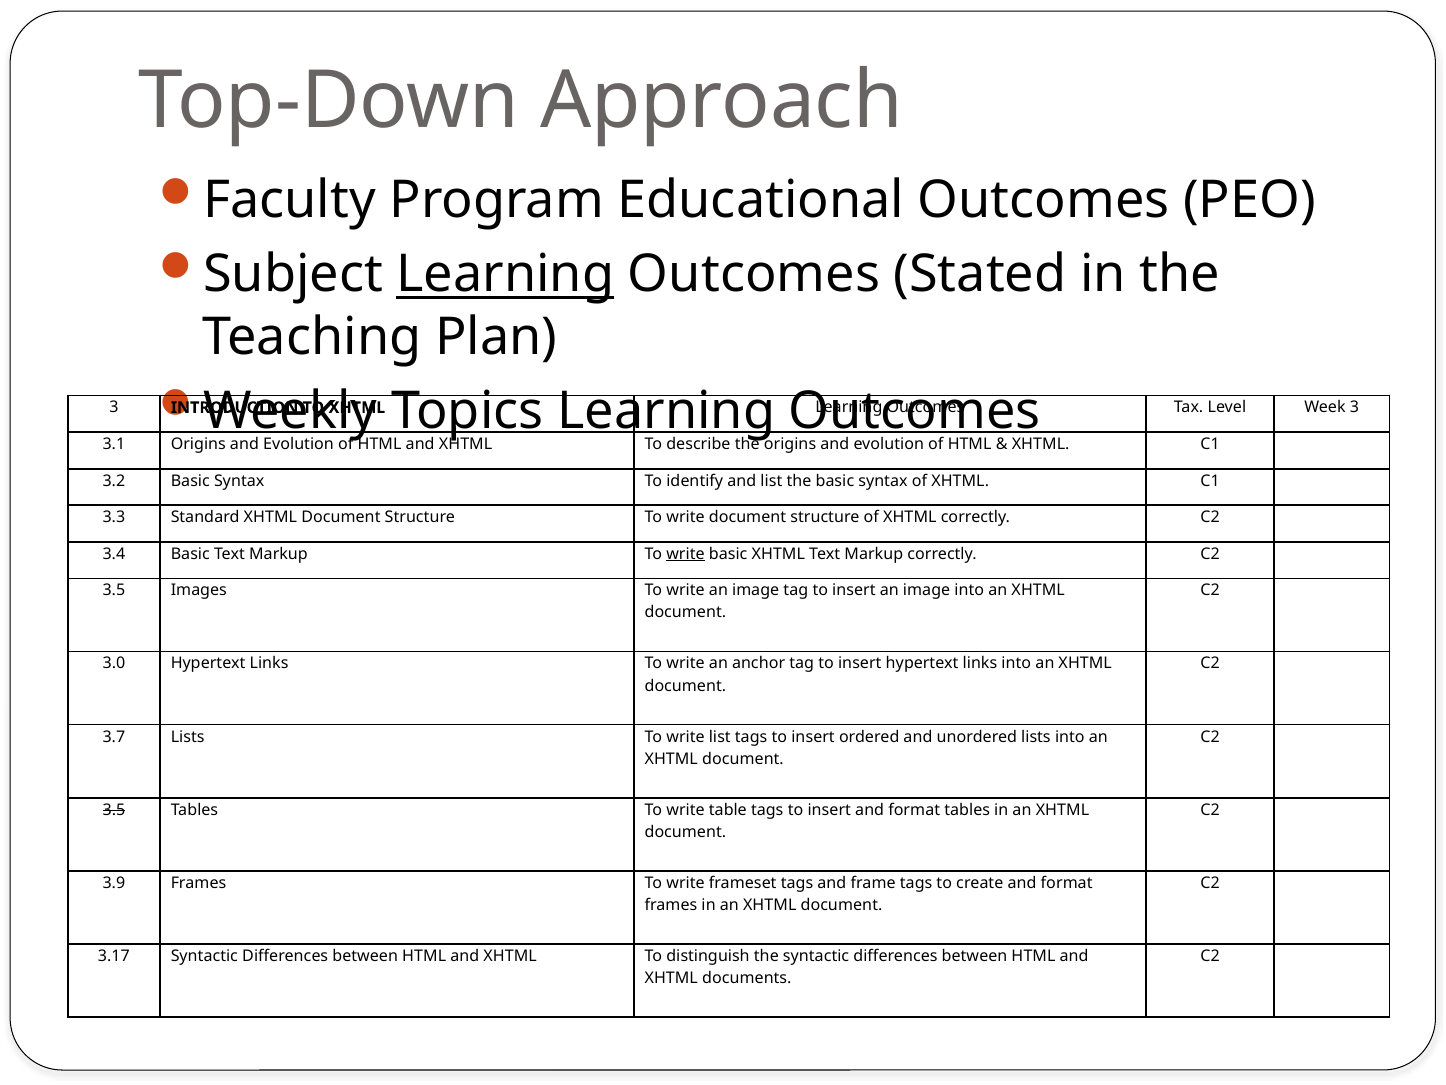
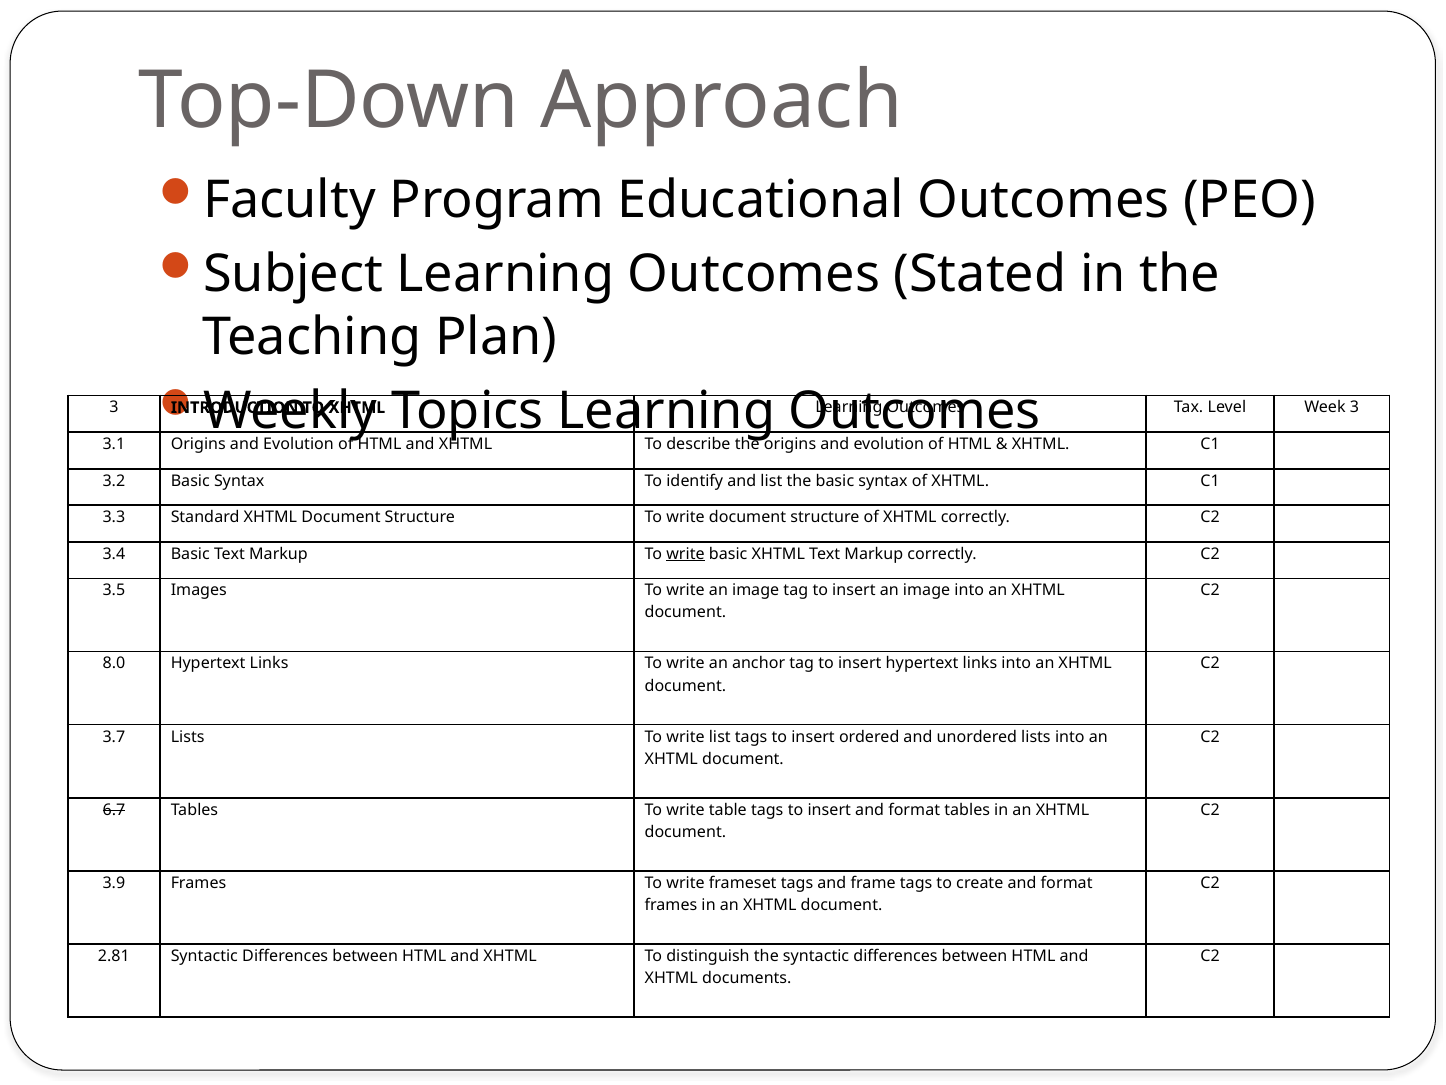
Learning at (505, 275) underline: present -> none
3.0: 3.0 -> 8.0
3.5 at (114, 809): 3.5 -> 6.7
3.17: 3.17 -> 2.81
